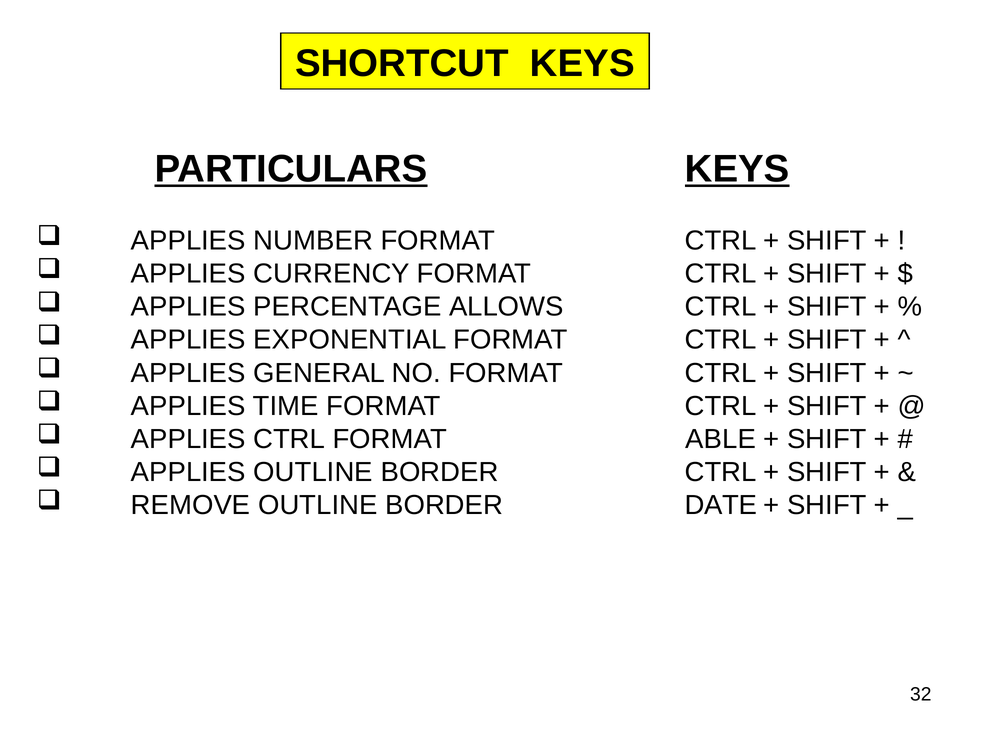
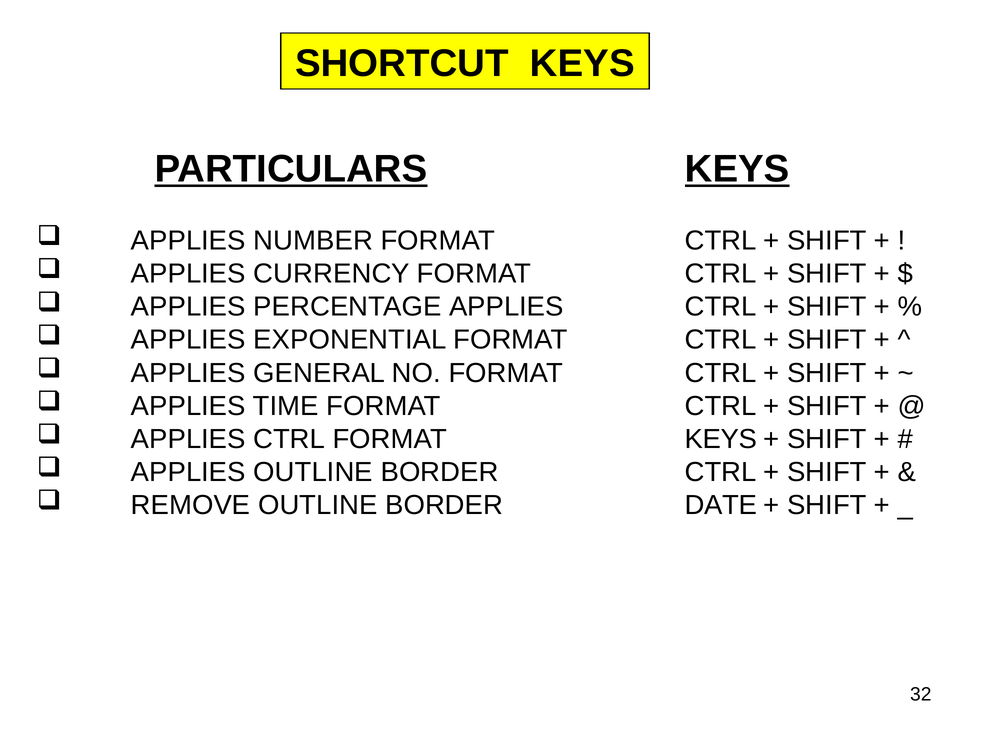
PERCENTAGE ALLOWS: ALLOWS -> APPLIES
ABLE at (721, 439): ABLE -> KEYS
